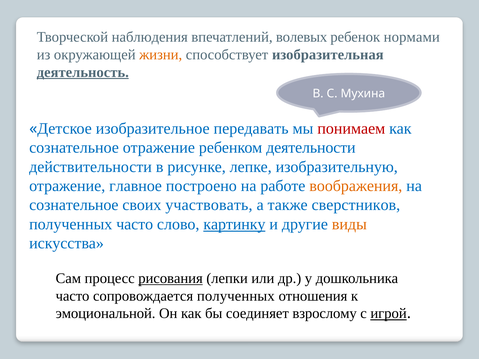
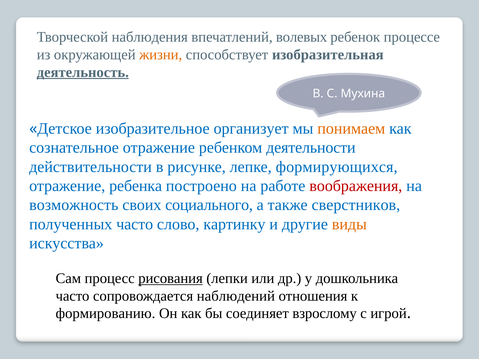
нормами: нормами -> процессе
передавать: передавать -> организует
понимаем colour: red -> orange
изобразительную: изобразительную -> формирующихся
главное: главное -> ребенка
воображения colour: orange -> red
сознательное at (74, 205): сознательное -> возможность
участвовать: участвовать -> социального
картинку underline: present -> none
сопровождается полученных: полученных -> наблюдений
эмоциональной: эмоциональной -> формированию
игрой underline: present -> none
